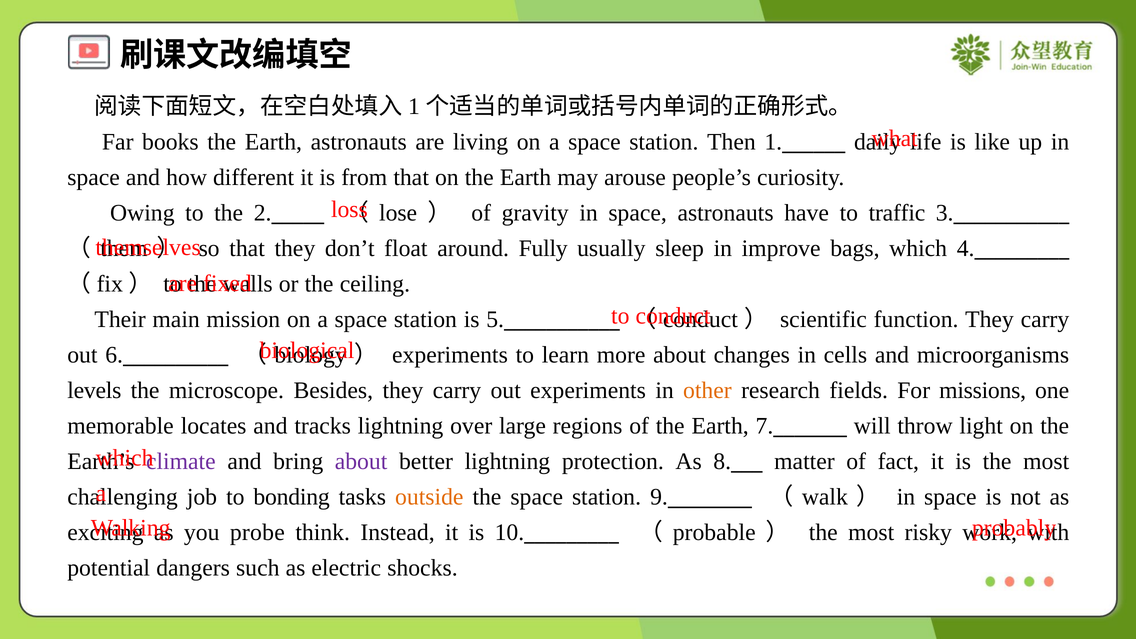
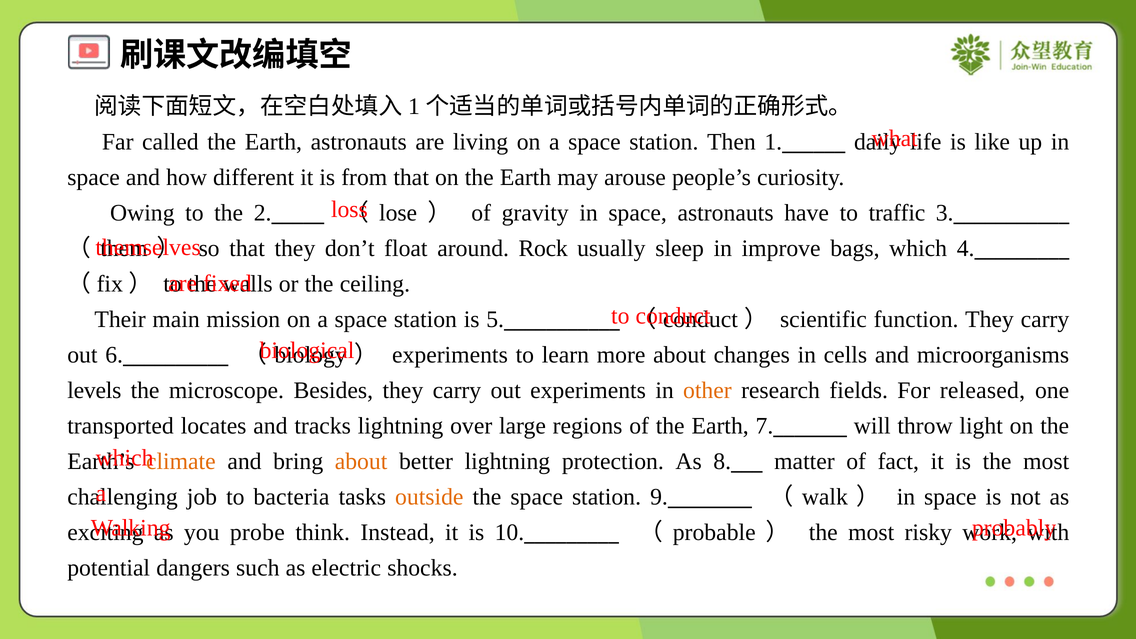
books: books -> called
Fully: Fully -> Rock
missions: missions -> released
memorable: memorable -> transported
climate colour: purple -> orange
about at (361, 461) colour: purple -> orange
bonding: bonding -> bacteria
